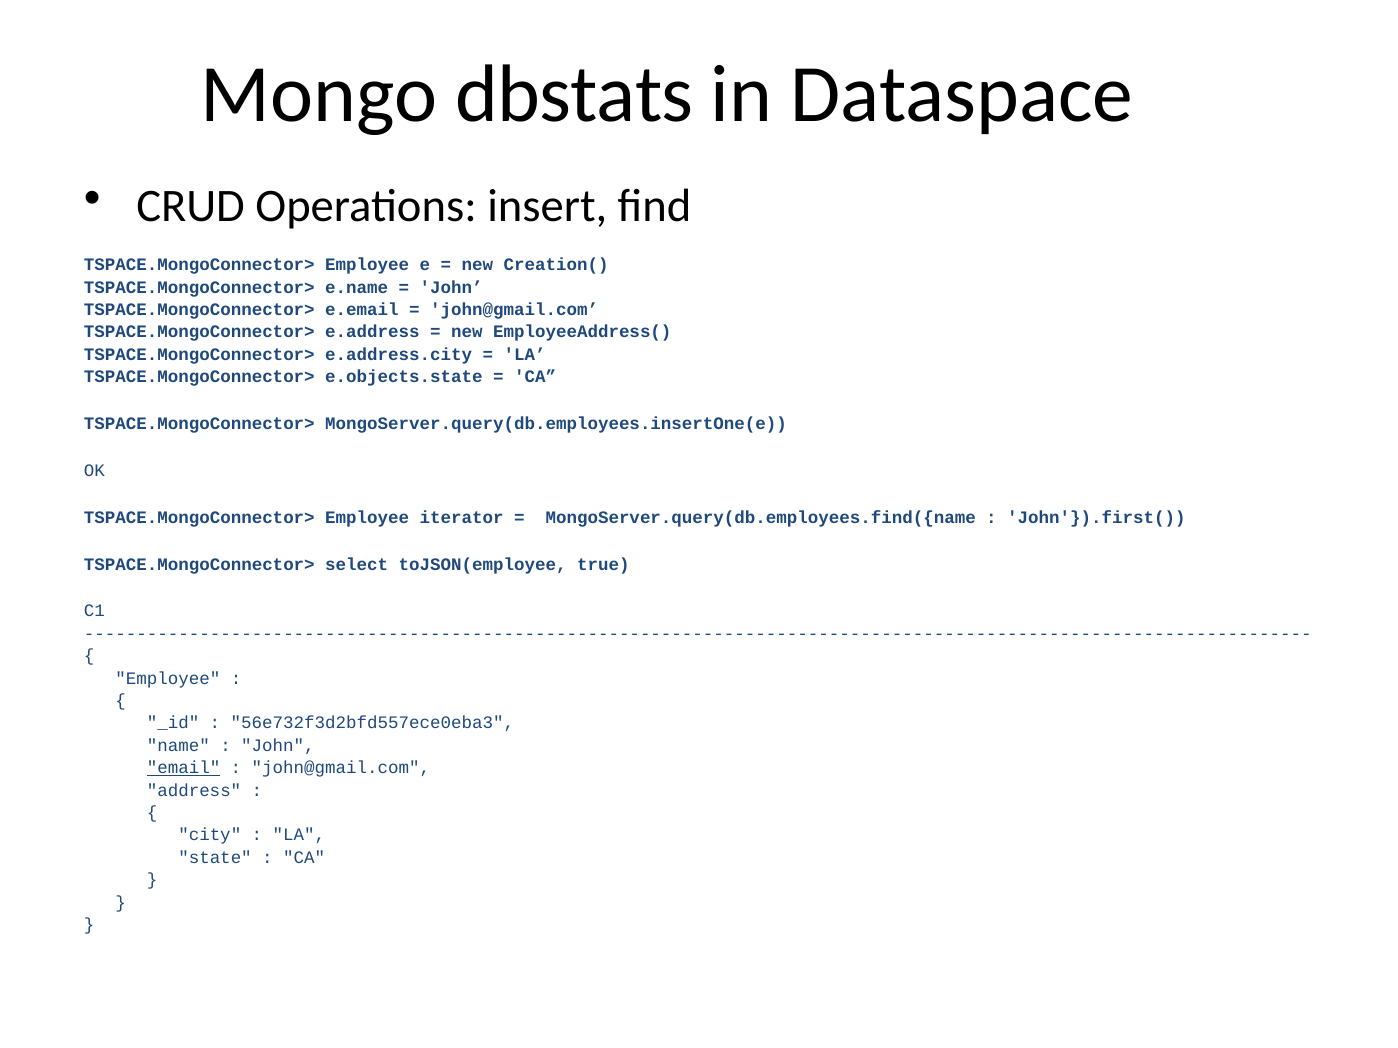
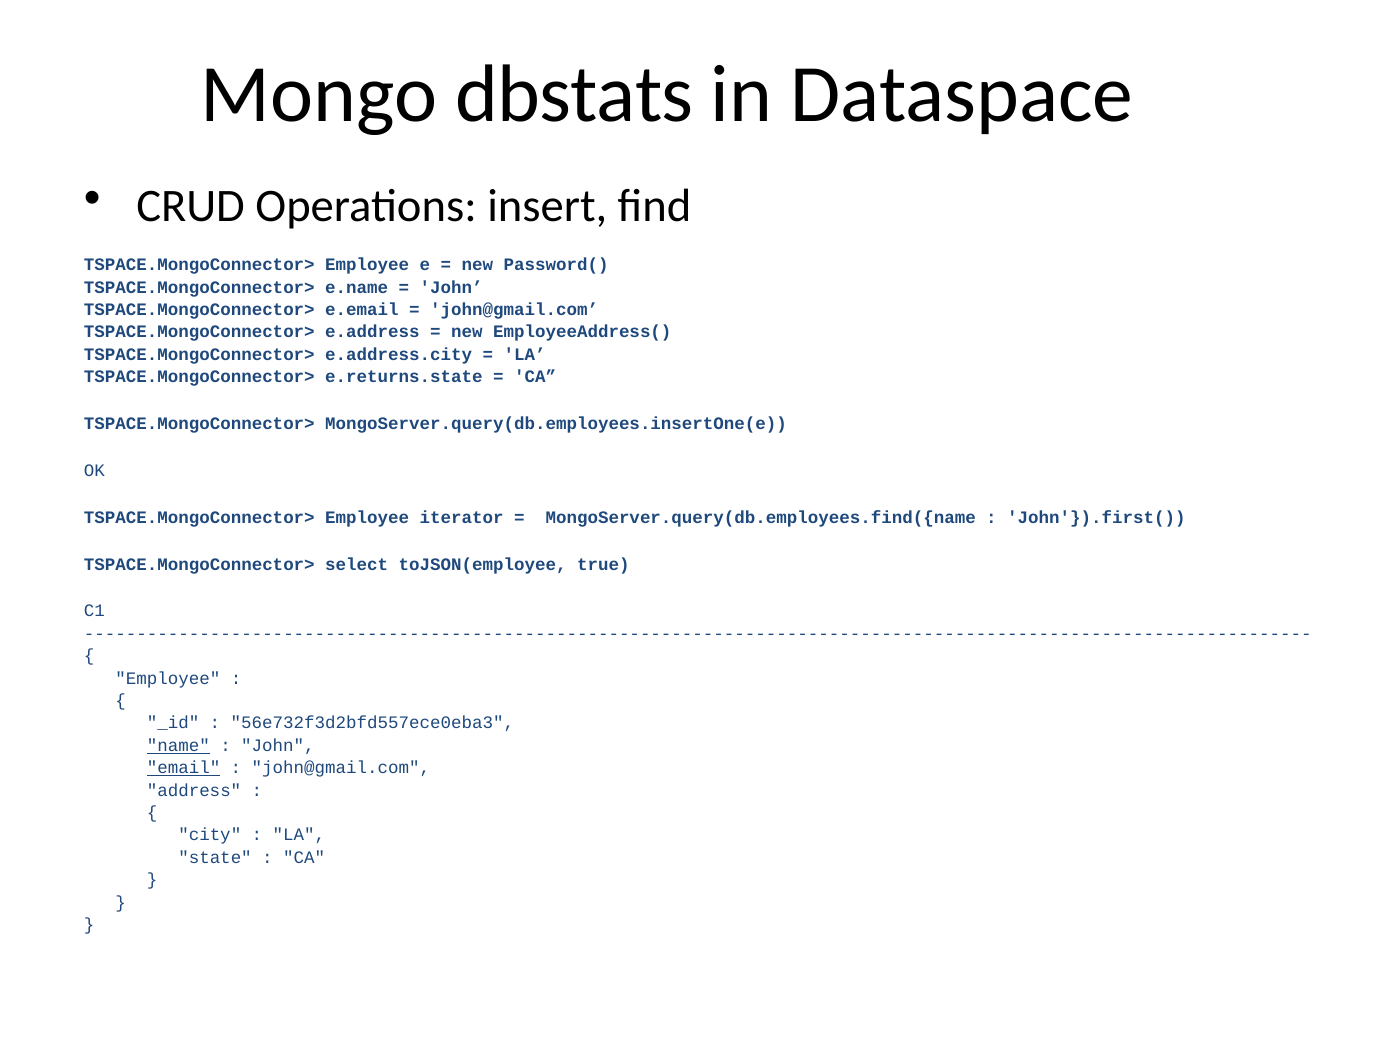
Creation(: Creation( -> Password(
e.objects.state: e.objects.state -> e.returns.state
name underline: none -> present
